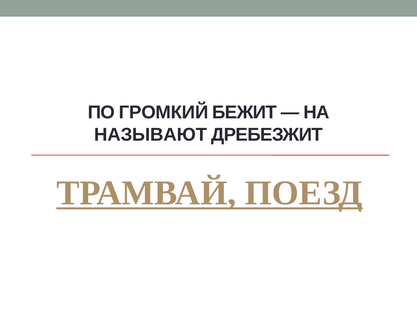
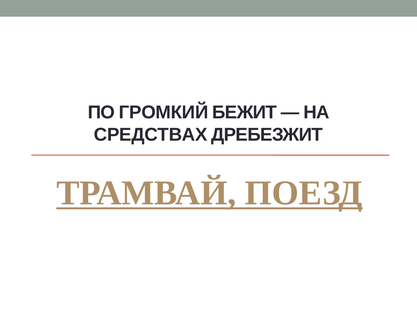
НАЗЫВАЮТ: НАЗЫВАЮТ -> СРЕДСТВАХ
